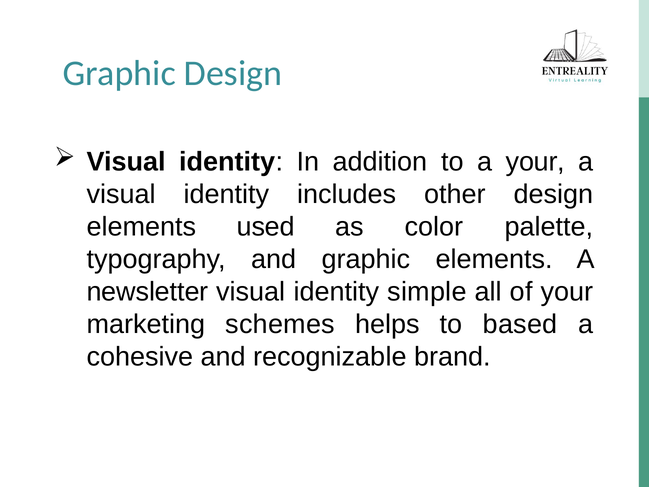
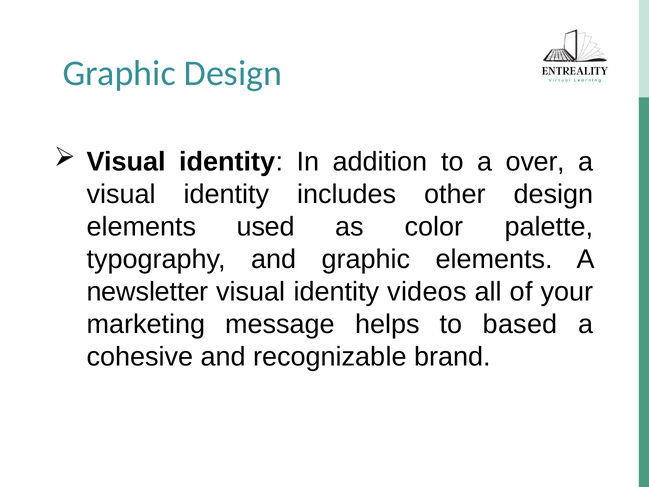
a your: your -> over
simple: simple -> videos
schemes: schemes -> message
